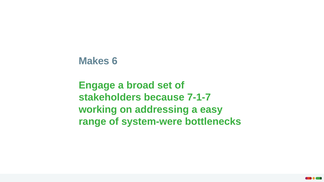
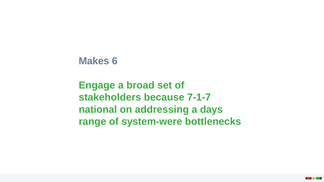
working: working -> national
easy: easy -> days
